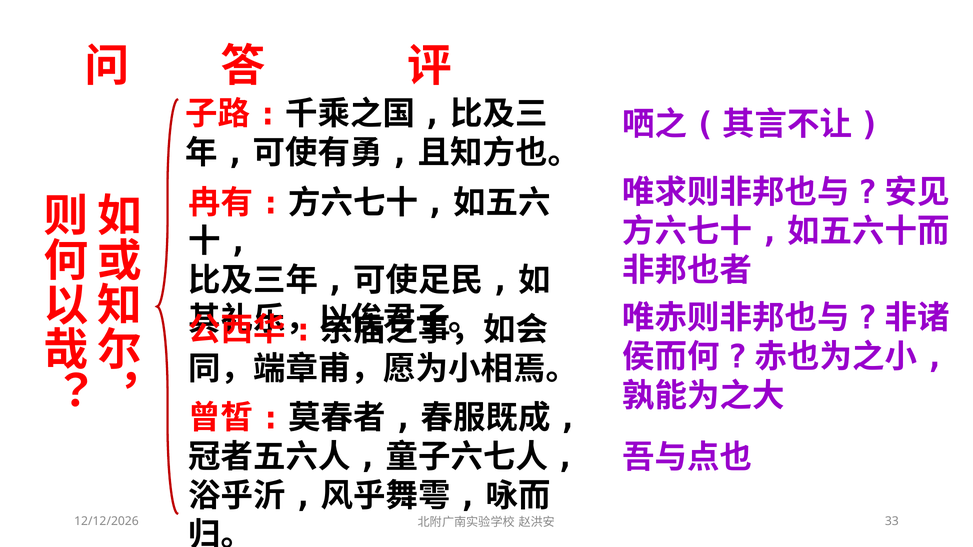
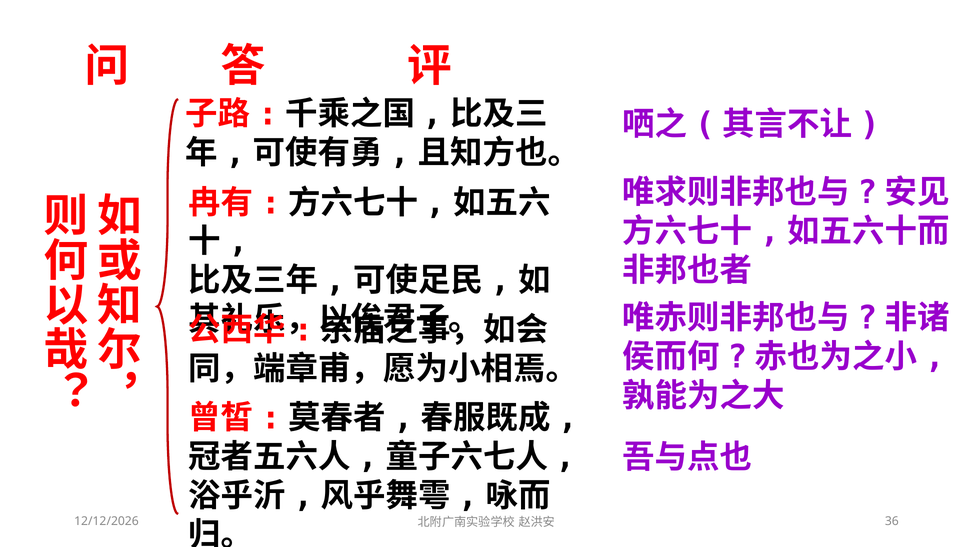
33: 33 -> 36
